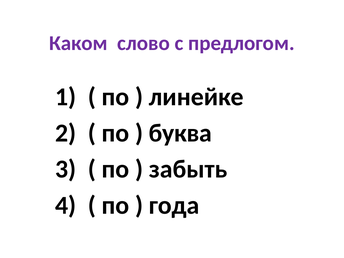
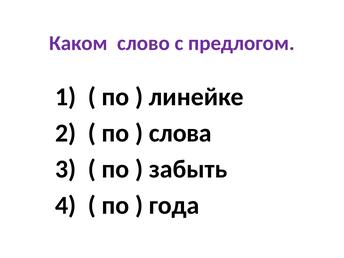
буква: буква -> слова
